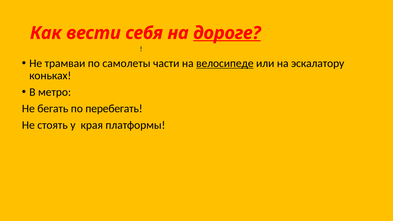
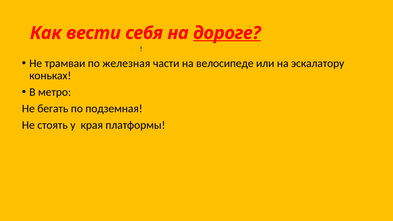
самолеты: самолеты -> железная
велосипеде underline: present -> none
перебегать: перебегать -> подземная
